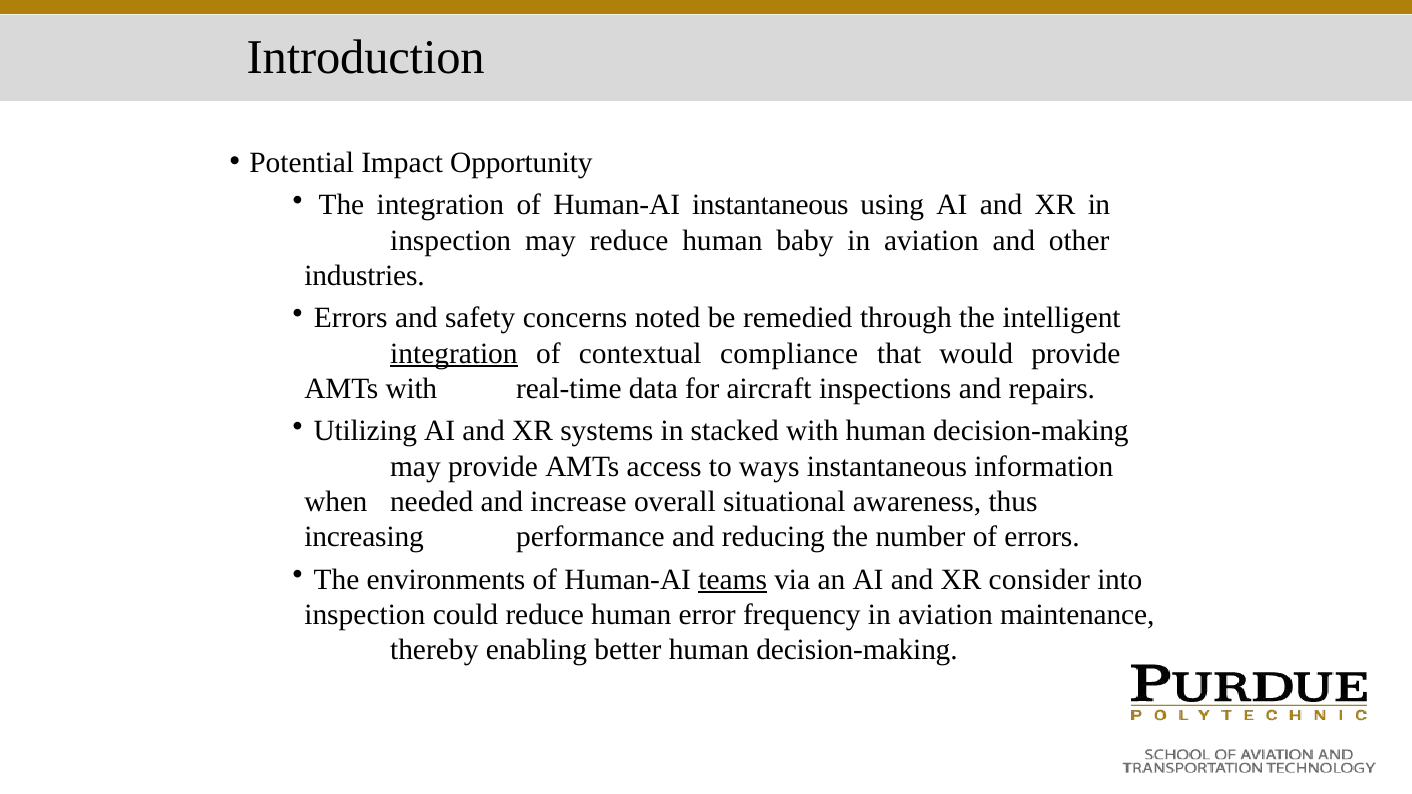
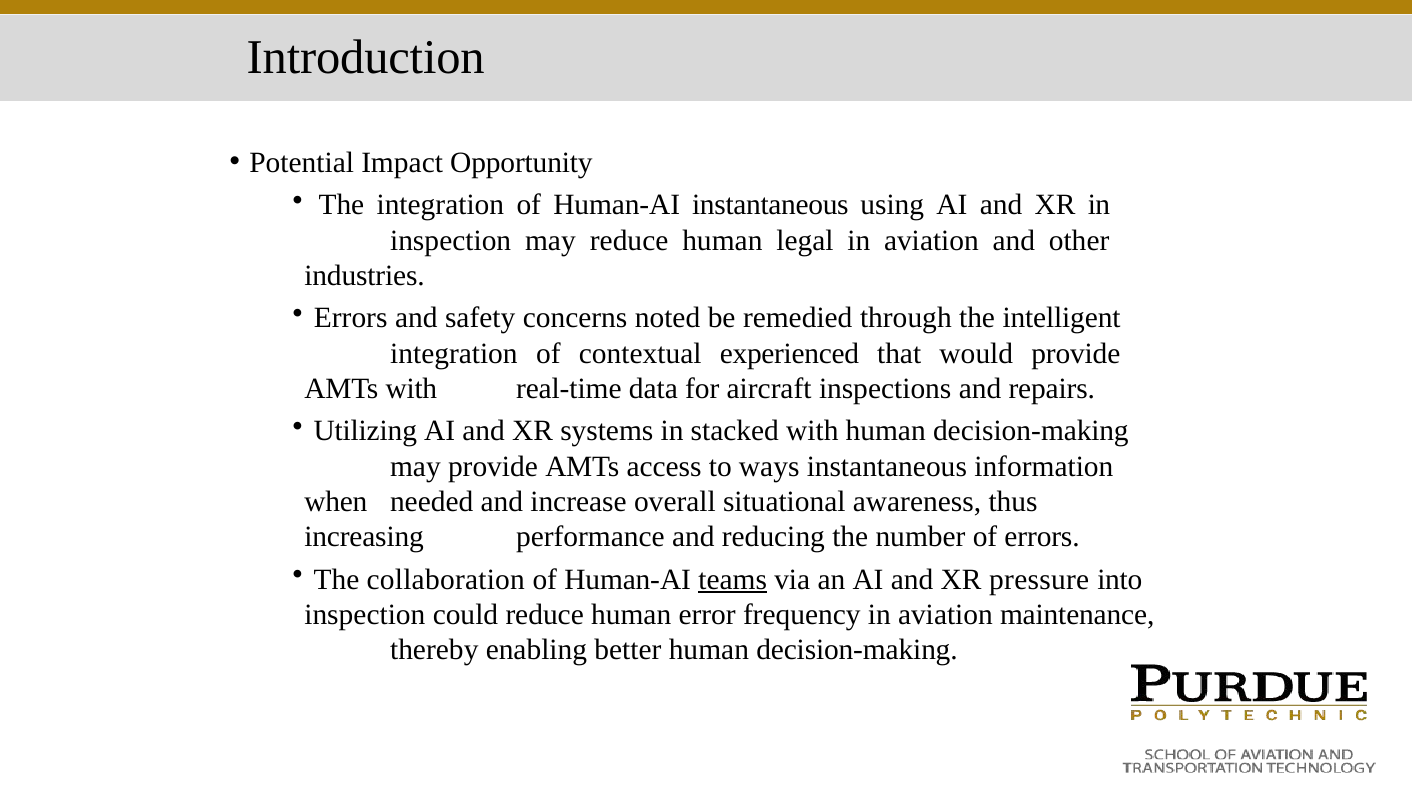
baby: baby -> legal
integration at (454, 354) underline: present -> none
compliance: compliance -> experienced
environments: environments -> collaboration
consider: consider -> pressure
